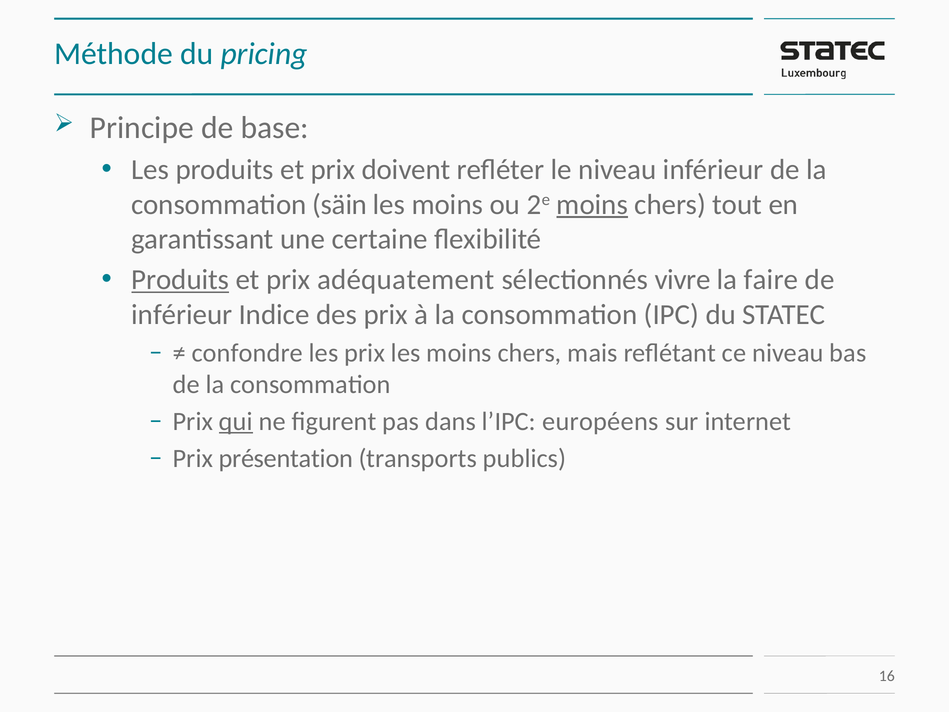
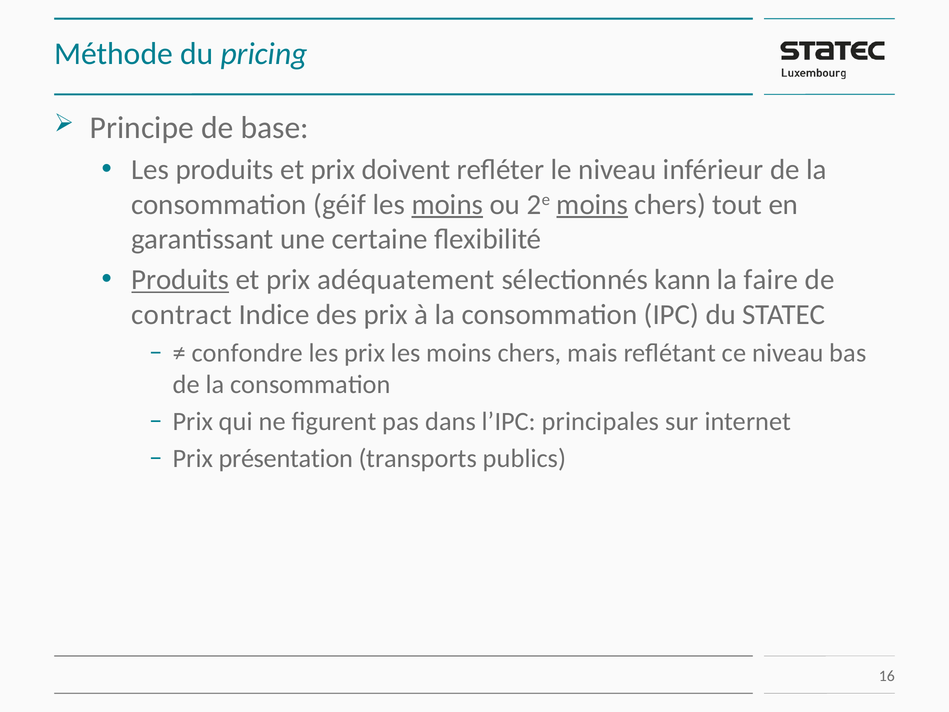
säin: säin -> géif
moins at (447, 204) underline: none -> present
vivre: vivre -> kann
inférieur at (182, 315): inférieur -> contract
qui underline: present -> none
européens: européens -> principales
